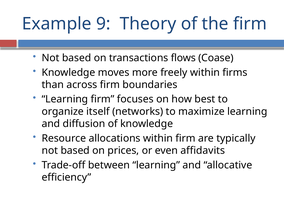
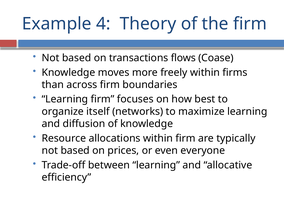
9: 9 -> 4
affidavits: affidavits -> everyone
